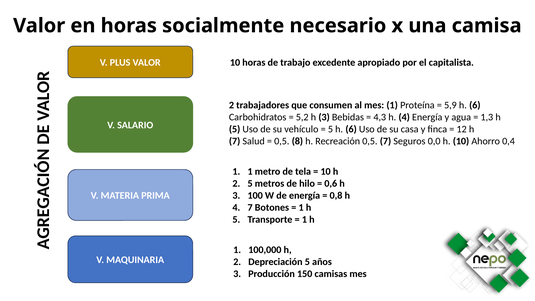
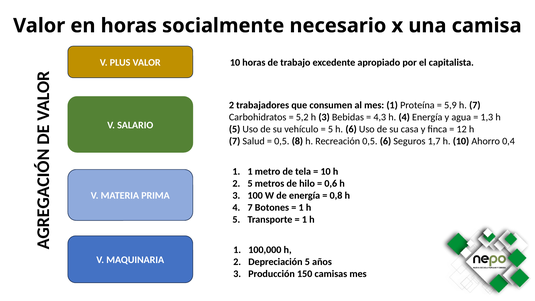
5,9 h 6: 6 -> 7
0,5 7: 7 -> 6
0,0: 0,0 -> 1,7
